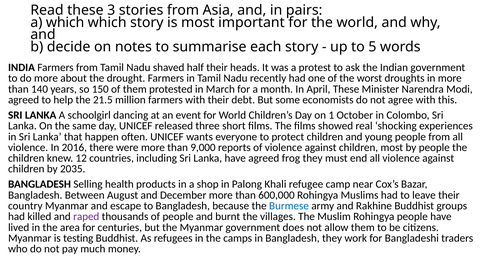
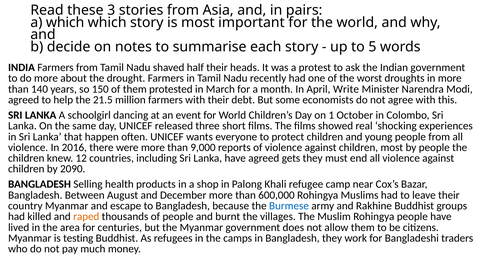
April These: These -> Write
frog: frog -> gets
2035: 2035 -> 2090
raped colour: purple -> orange
